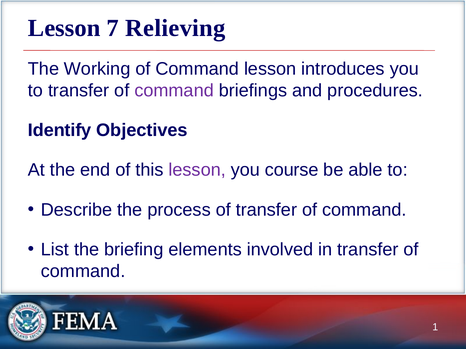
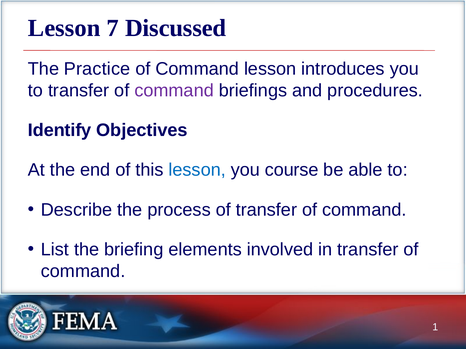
Relieving: Relieving -> Discussed
Working: Working -> Practice
lesson at (197, 170) colour: purple -> blue
